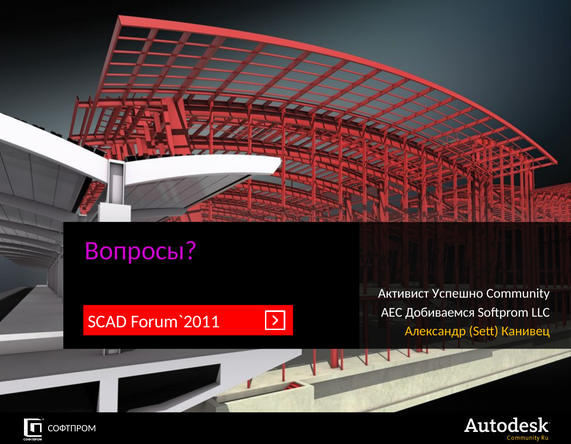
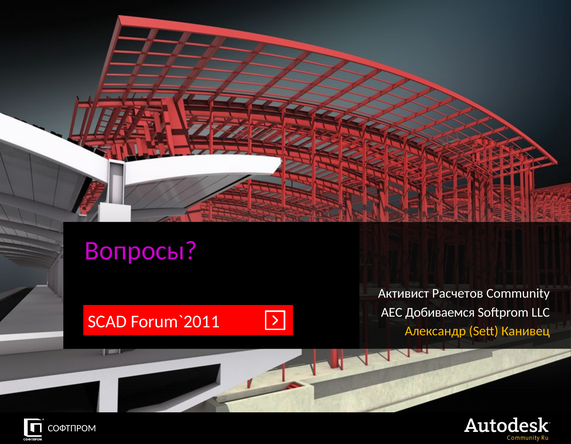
Успешно: Успешно -> Расчетов
